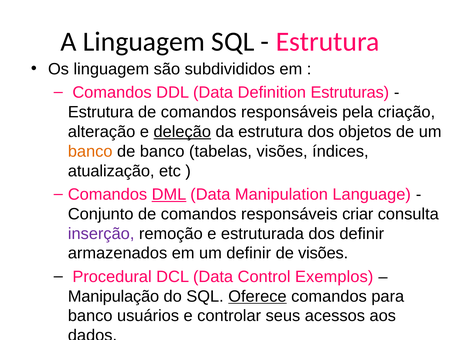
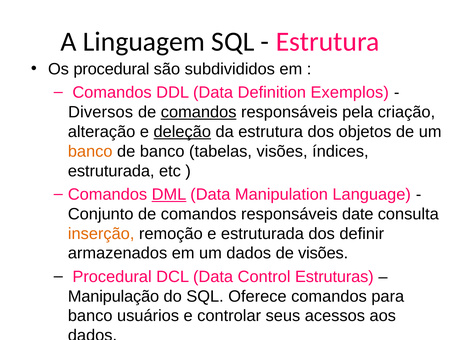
Os linguagem: linguagem -> procedural
Estruturas: Estruturas -> Exemplos
Estrutura at (101, 112): Estrutura -> Diversos
comandos at (199, 112) underline: none -> present
atualização at (111, 171): atualização -> estruturada
criar: criar -> date
inserção colour: purple -> orange
um definir: definir -> dados
Exemplos: Exemplos -> Estruturas
Oferece underline: present -> none
